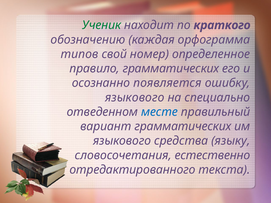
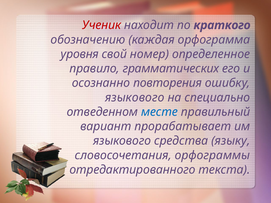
Ученик colour: green -> red
типов: типов -> уровня
появляется: появляется -> повторения
вариант грамматических: грамматических -> прорабатывает
естественно: естественно -> орфограммы
